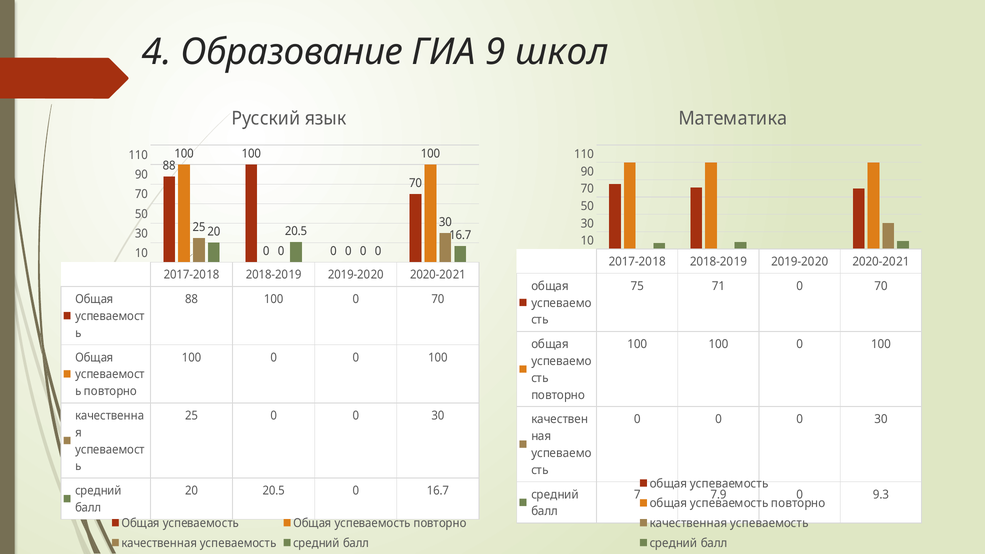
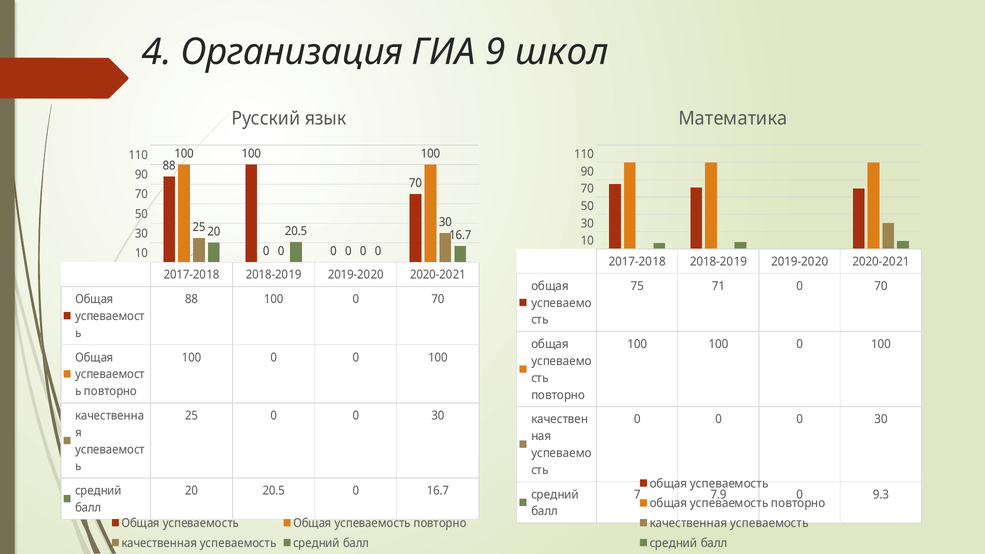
Образование: Образование -> Организация
